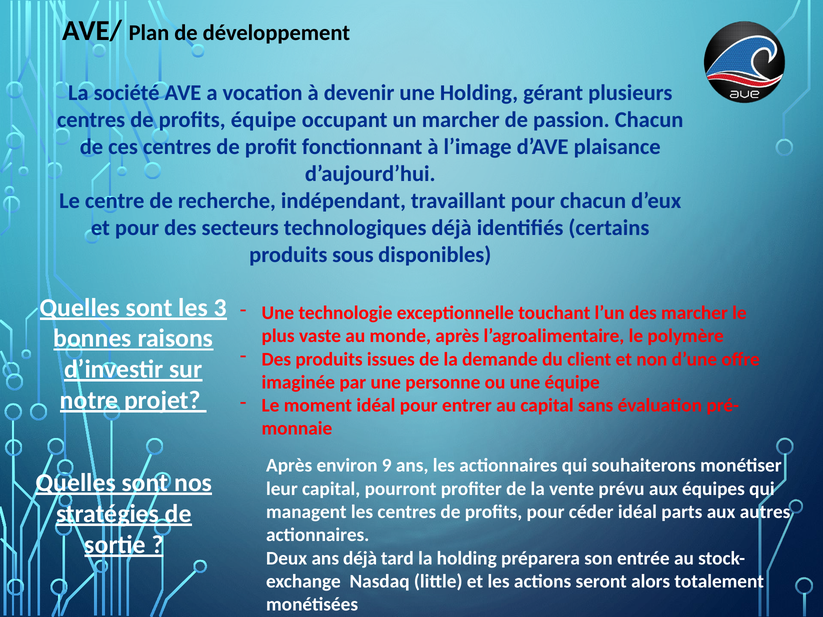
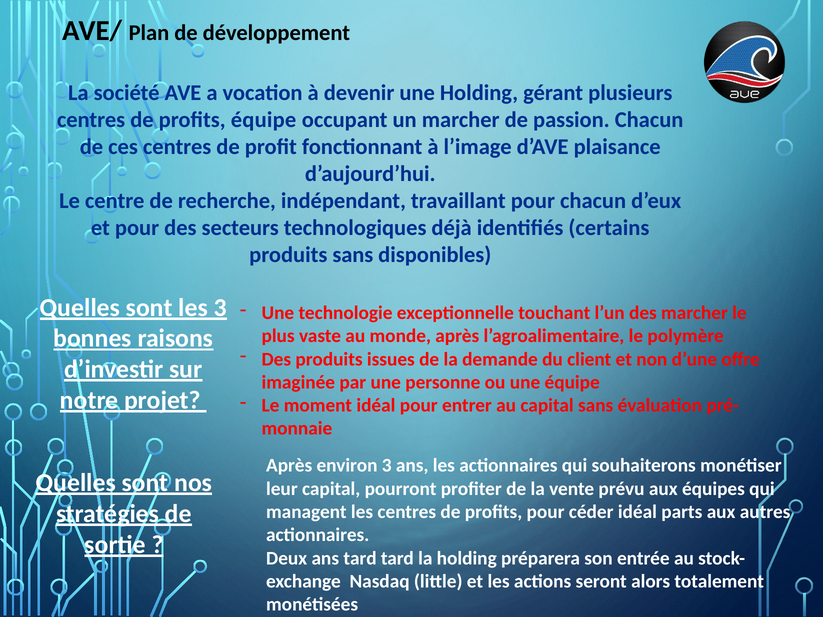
produits sous: sous -> sans
environ 9: 9 -> 3
ans déjà: déjà -> tard
